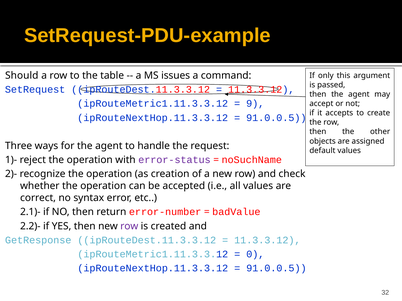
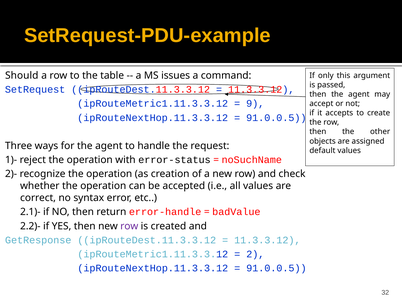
error-status colour: purple -> black
error-number: error-number -> error-handle
0: 0 -> 2
